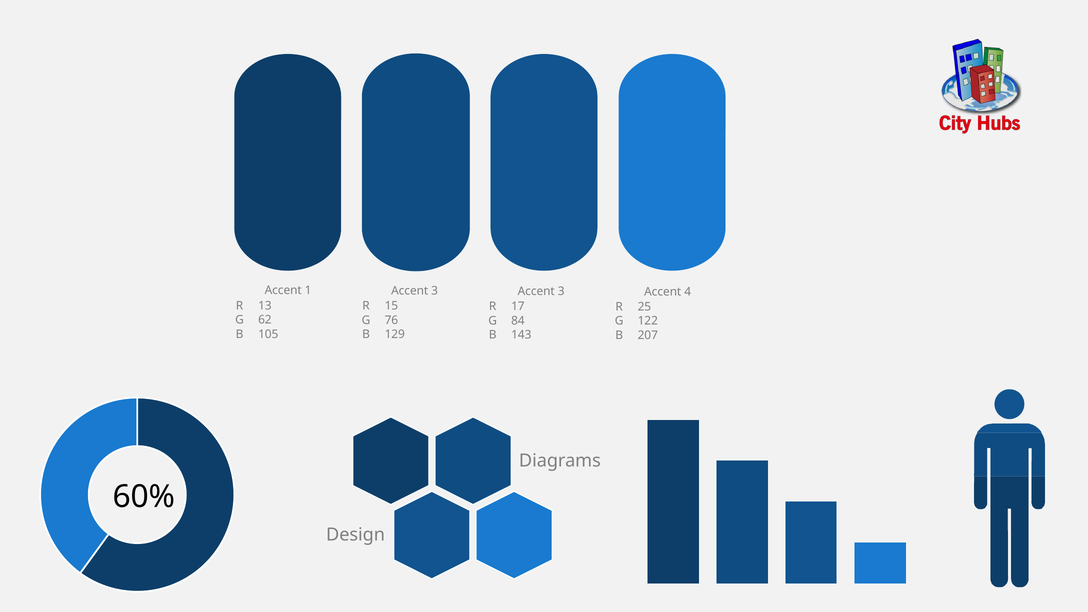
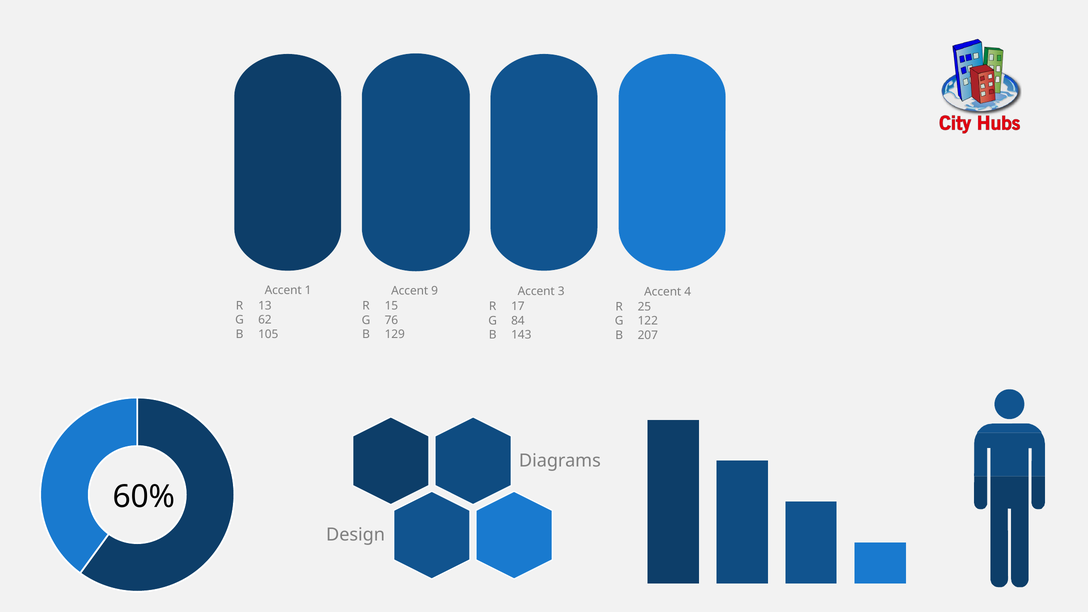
3 at (435, 291): 3 -> 9
